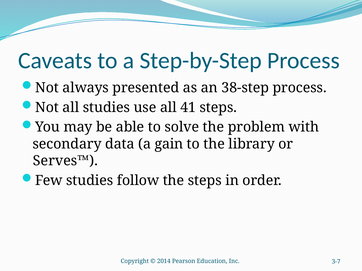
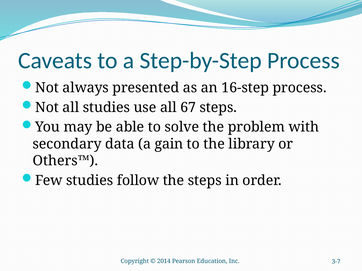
38-step: 38-step -> 16-step
41: 41 -> 67
Serves™: Serves™ -> Others™
